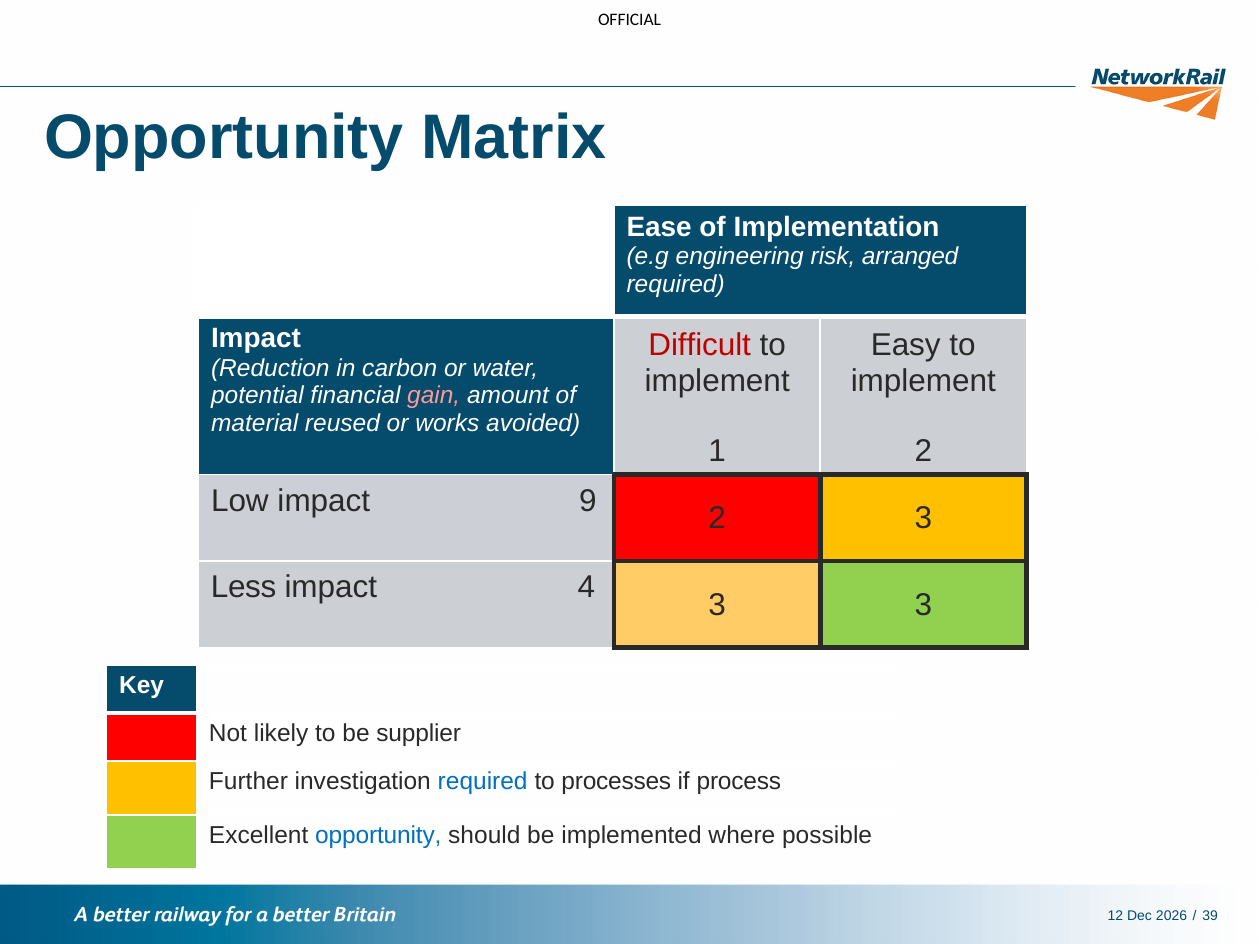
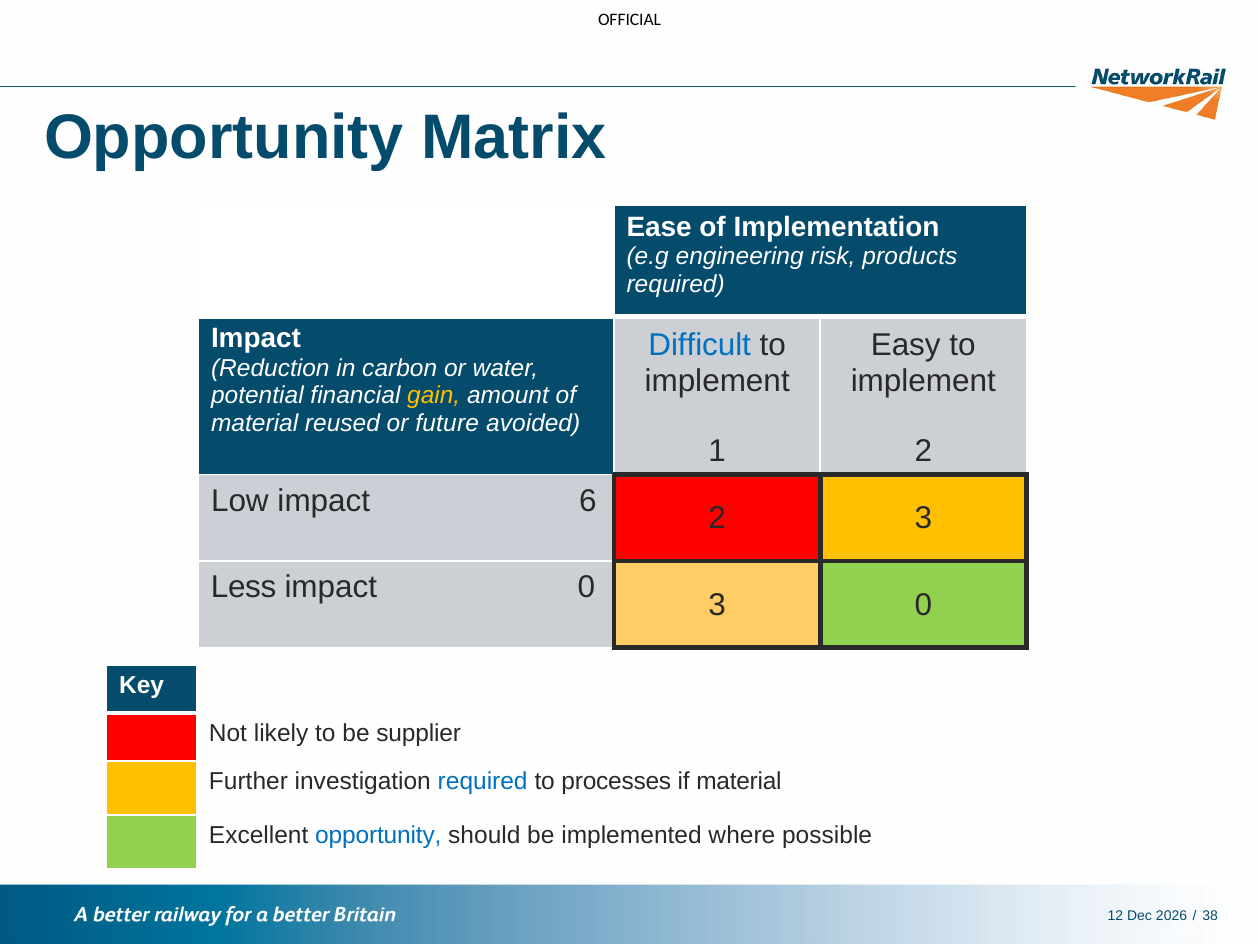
arranged: arranged -> products
Difficult colour: red -> blue
gain colour: pink -> yellow
works: works -> future
9: 9 -> 6
impact 4: 4 -> 0
3 3: 3 -> 0
if process: process -> material
39: 39 -> 38
